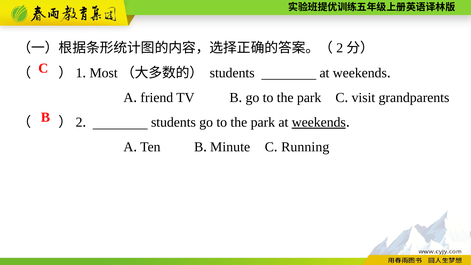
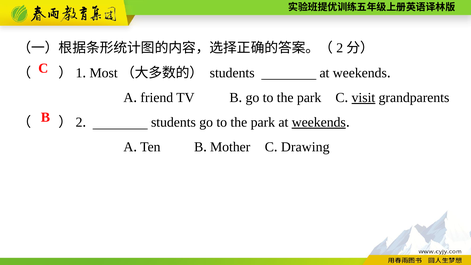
visit underline: none -> present
Minute: Minute -> Mother
Running: Running -> Drawing
